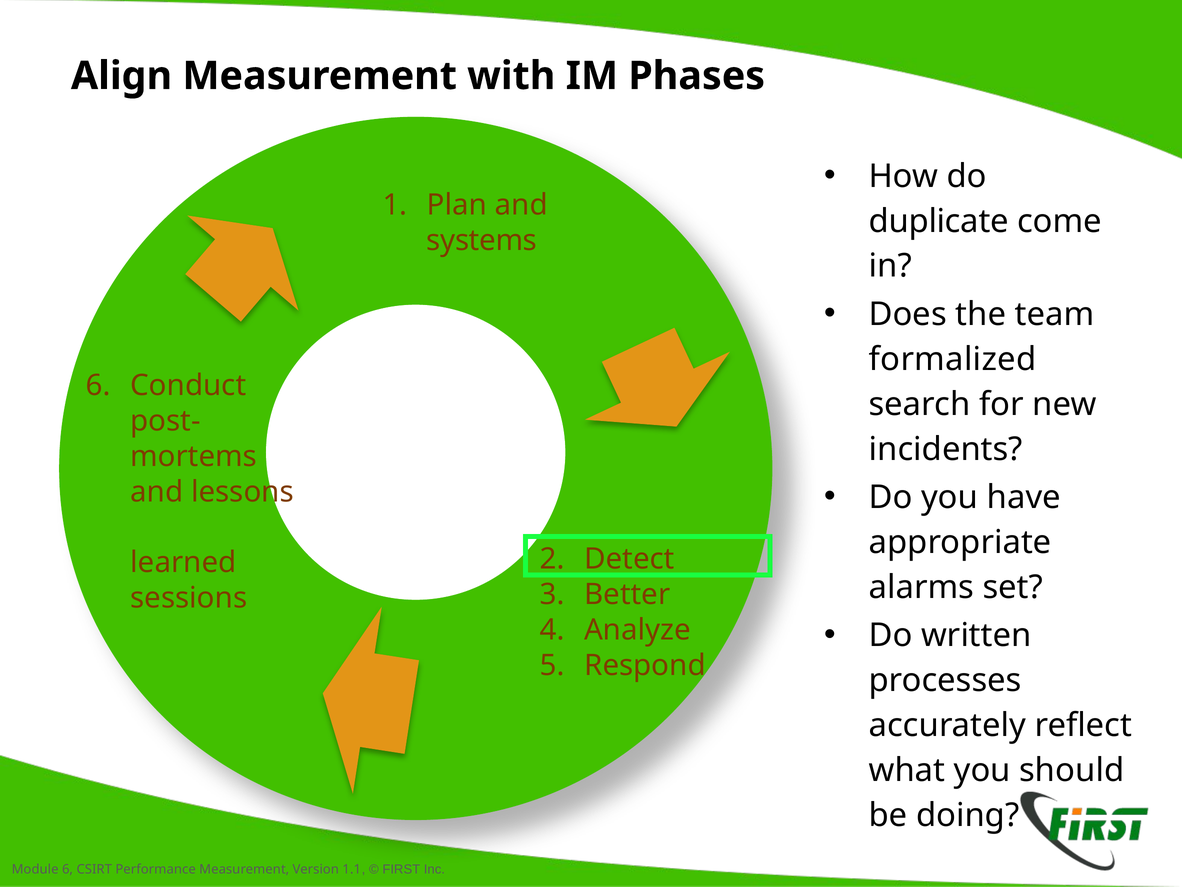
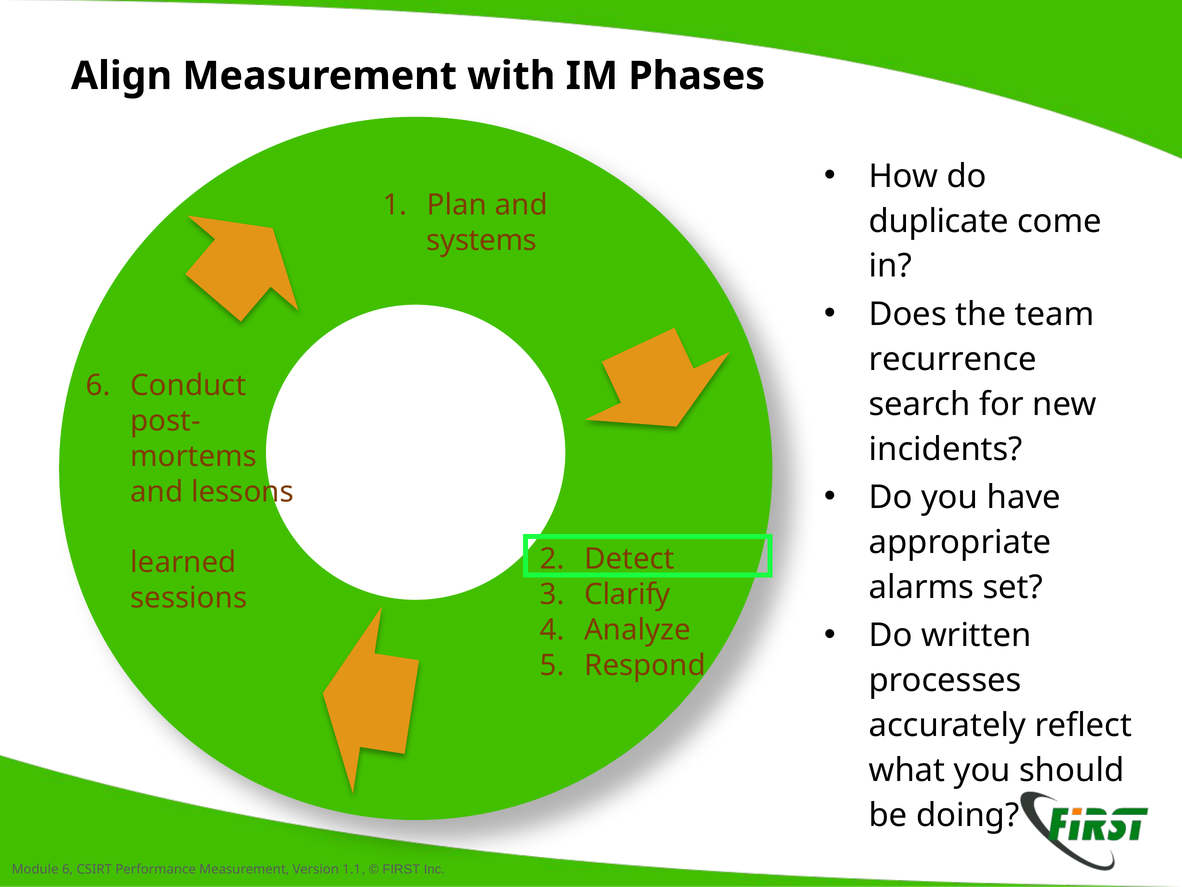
formalized: formalized -> recurrence
Better: Better -> Clarify
